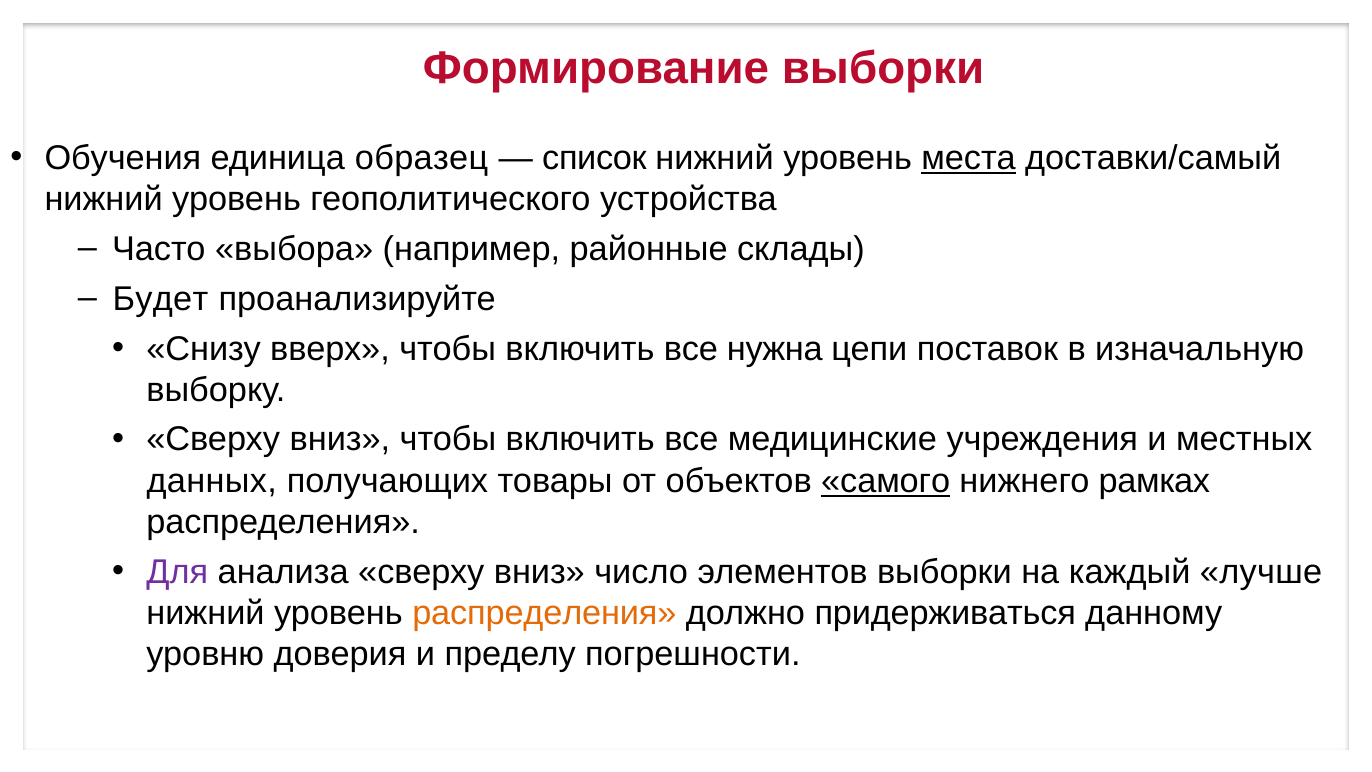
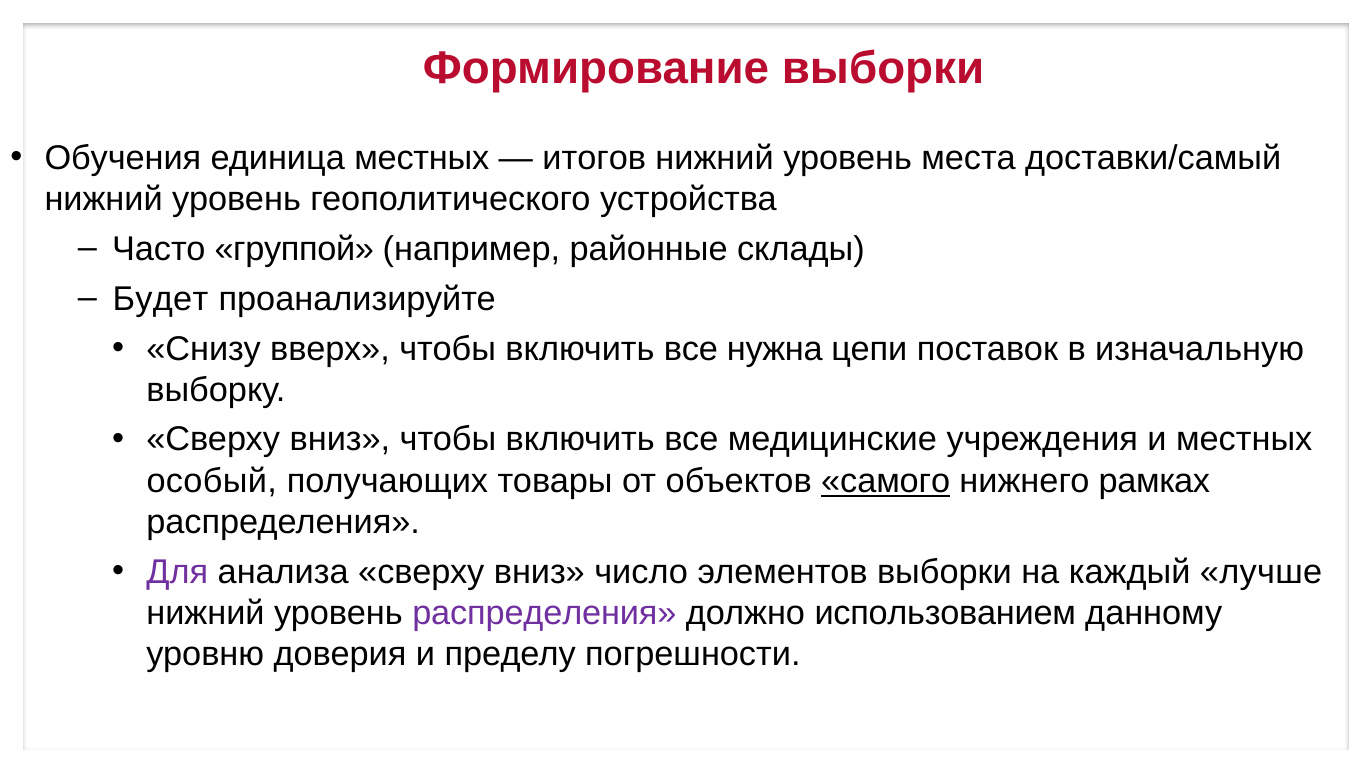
единица образец: образец -> местных
список: список -> итогов
места underline: present -> none
выбора: выбора -> группой
данных: данных -> особый
распределения at (544, 613) colour: orange -> purple
придерживаться: придерживаться -> использованием
